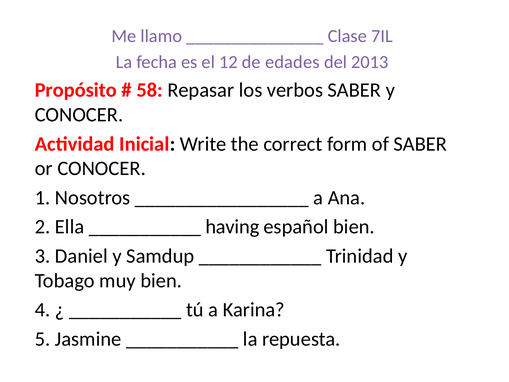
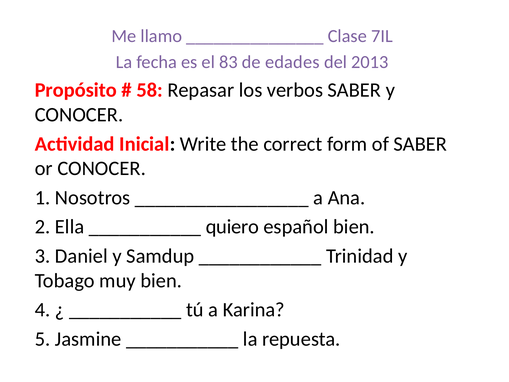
12: 12 -> 83
having: having -> quiero
